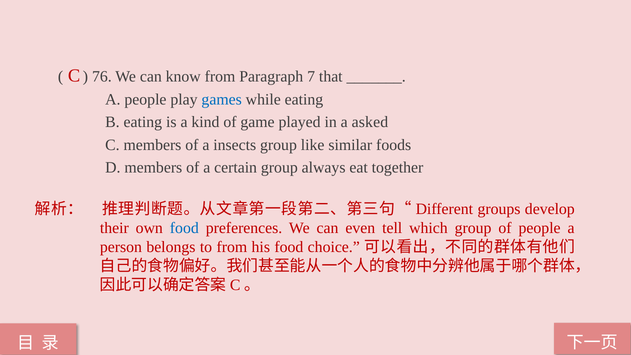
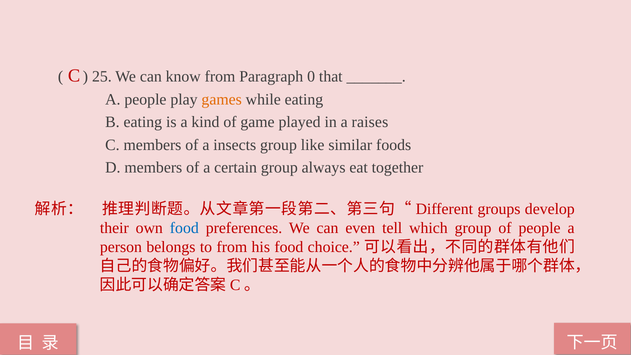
76: 76 -> 25
7: 7 -> 0
games colour: blue -> orange
asked: asked -> raises
